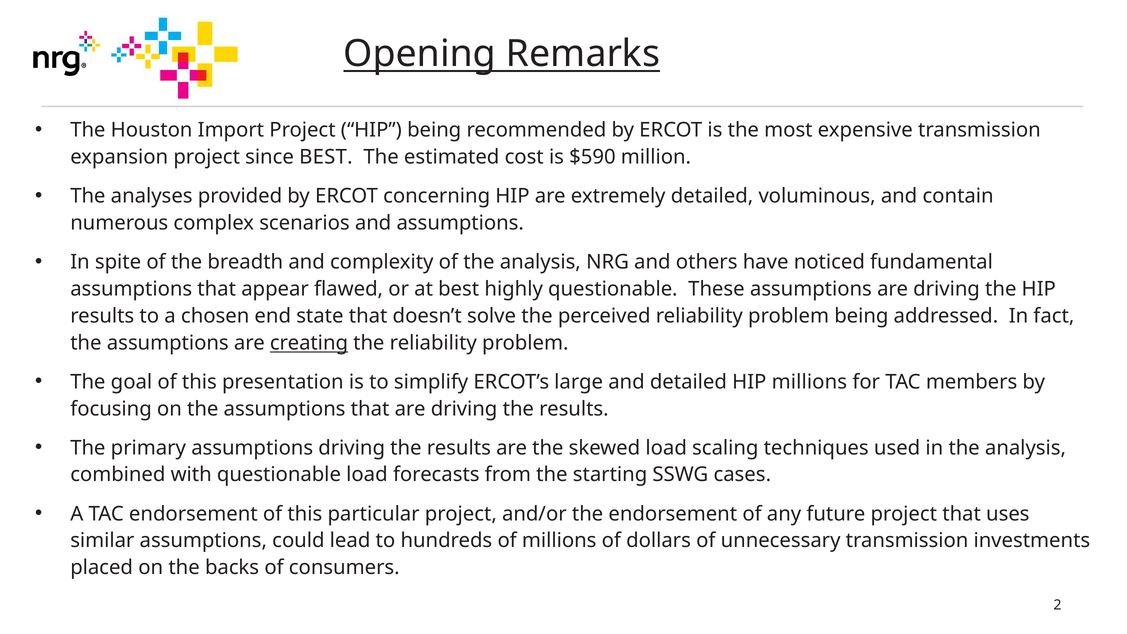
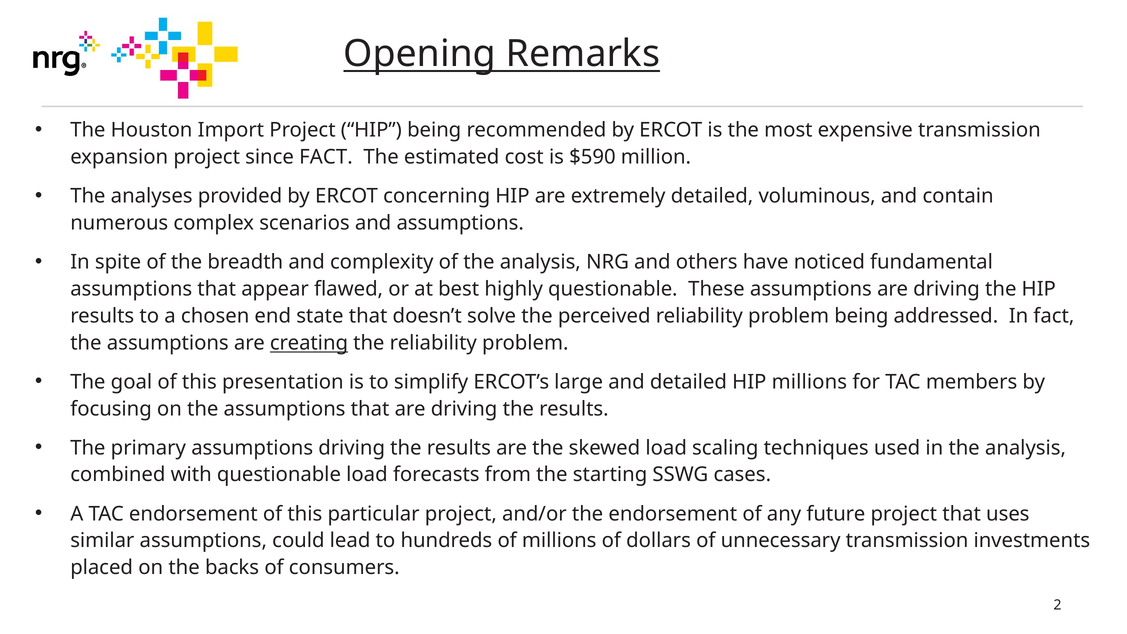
since BEST: BEST -> FACT
